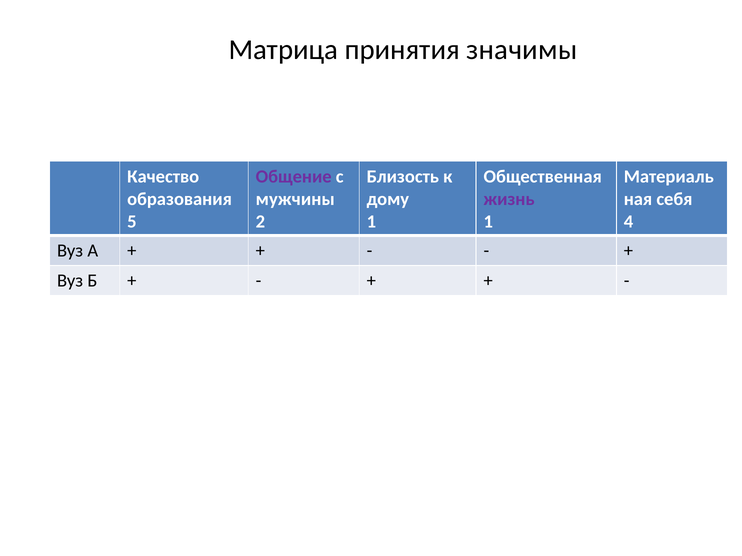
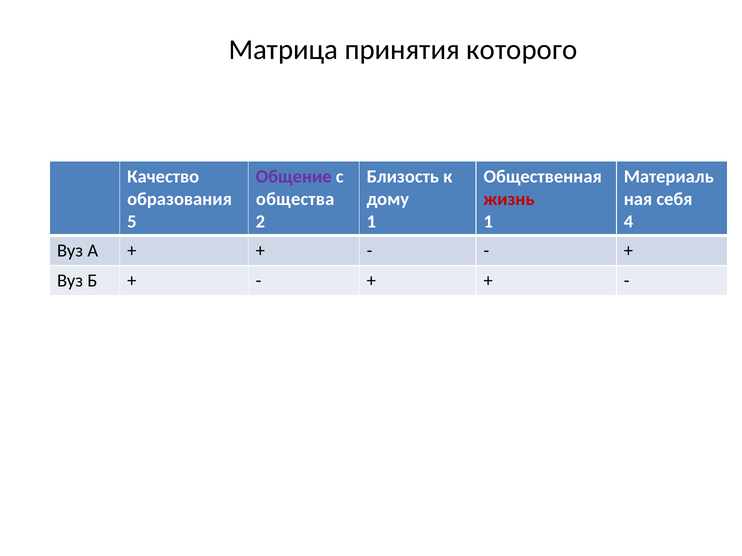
значимы: значимы -> которого
мужчины: мужчины -> общества
жизнь colour: purple -> red
